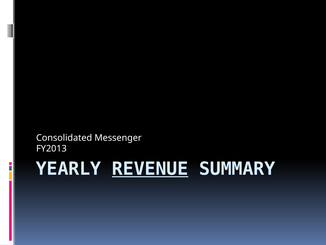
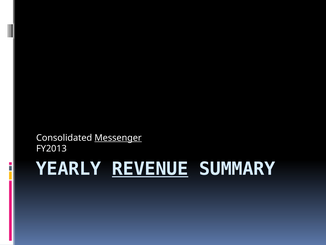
Messenger underline: none -> present
